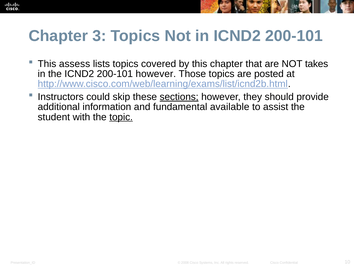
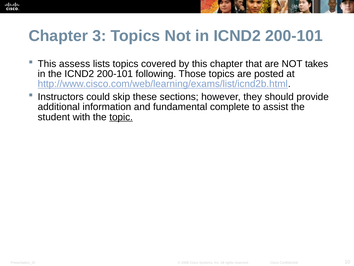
200-101 however: however -> following
sections underline: present -> none
available: available -> complete
